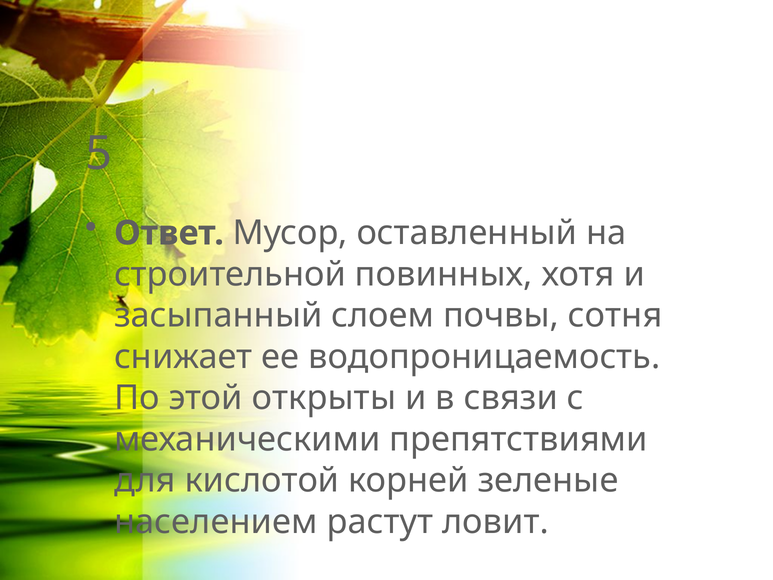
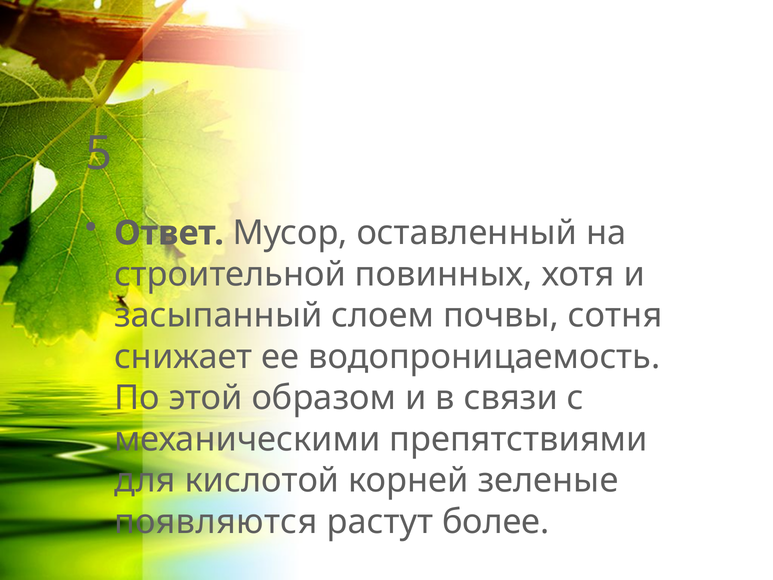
открыты: открыты -> образом
населением: населением -> появляются
ловит: ловит -> более
